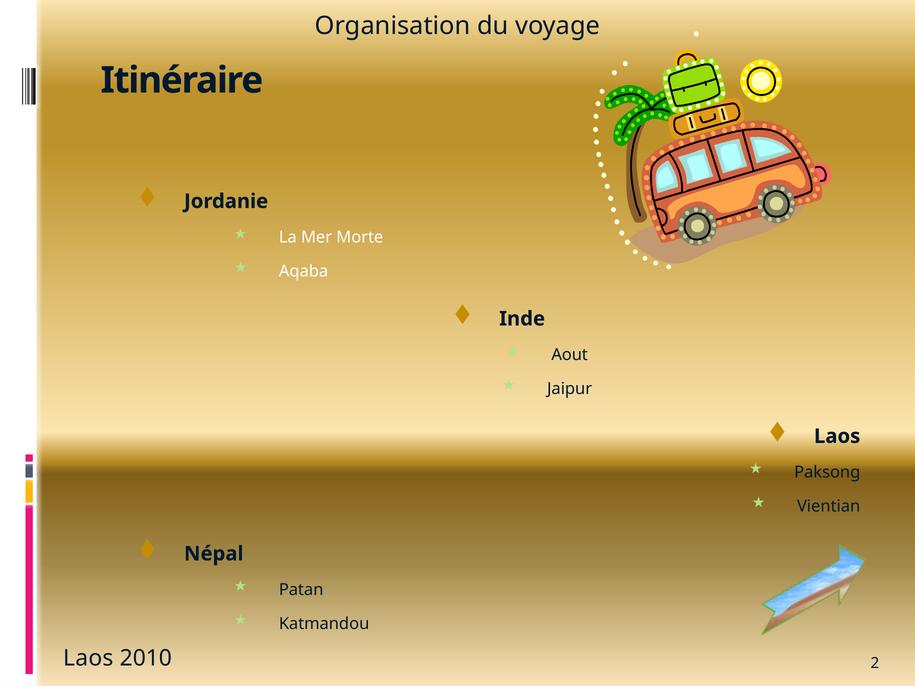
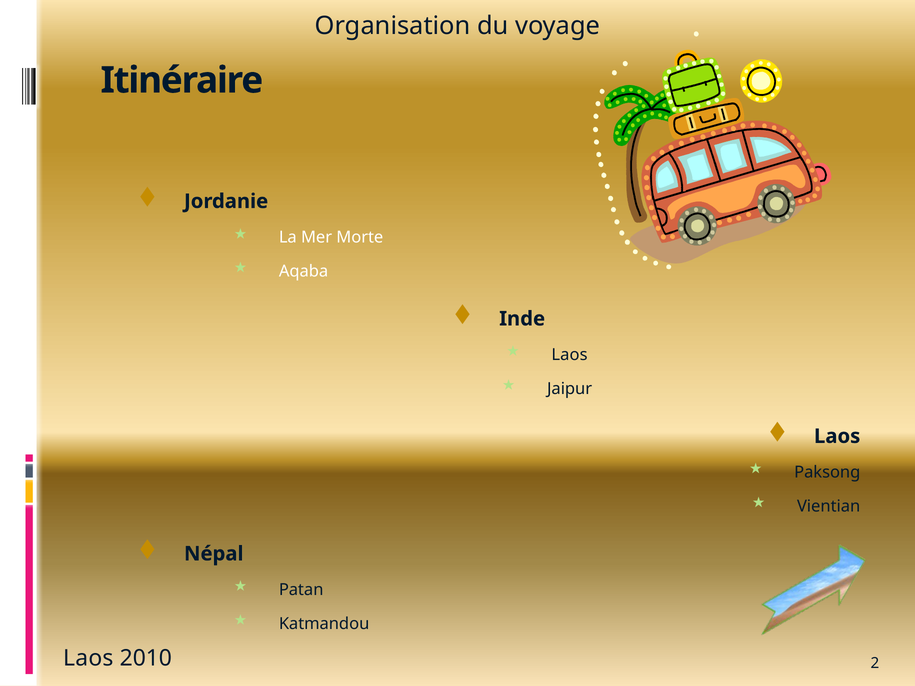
Aout at (570, 355): Aout -> Laos
